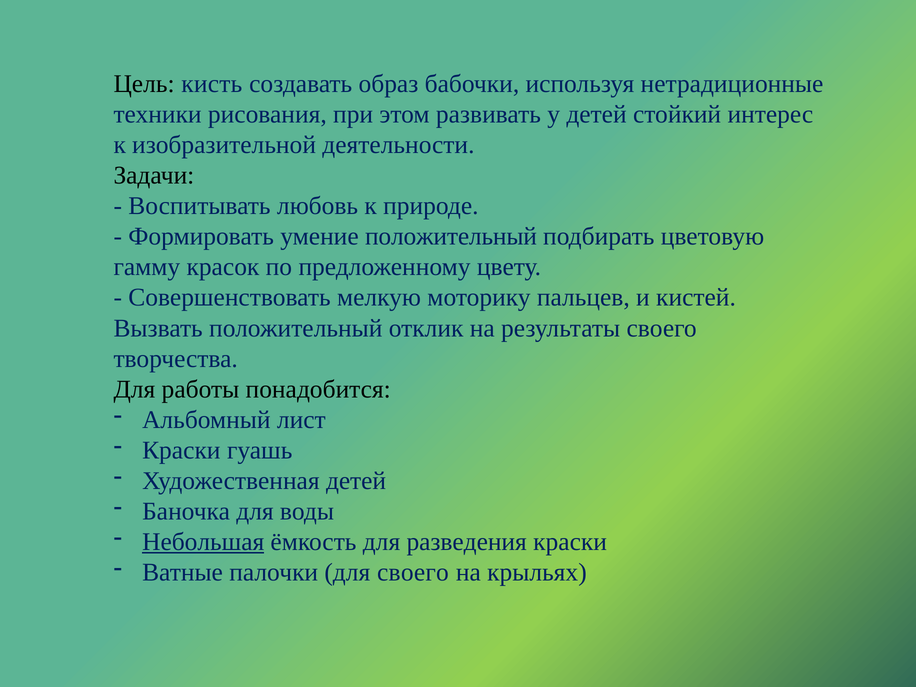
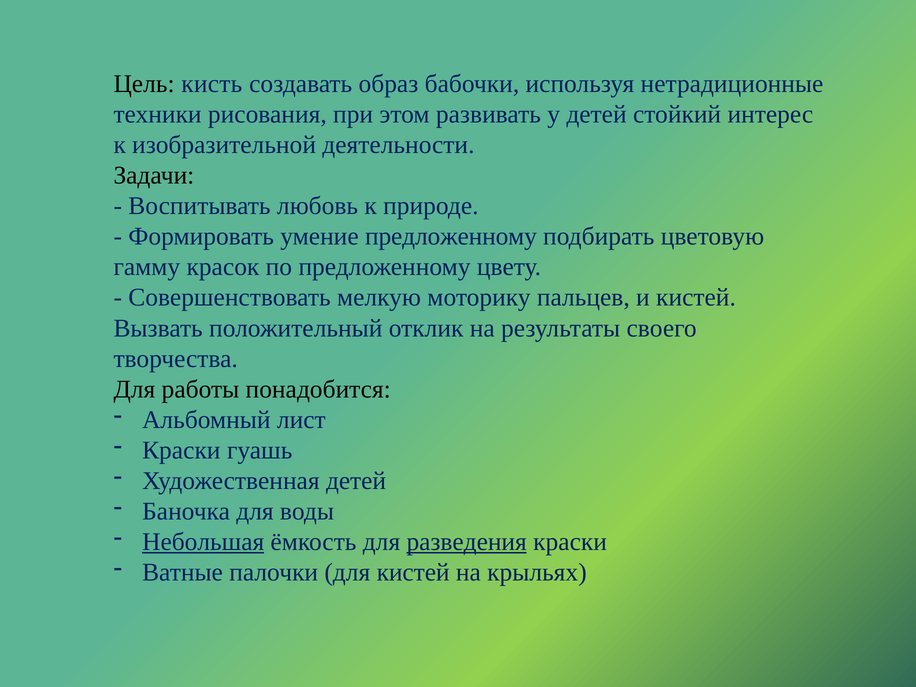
умение положительный: положительный -> предложенному
разведения underline: none -> present
для своего: своего -> кистей
